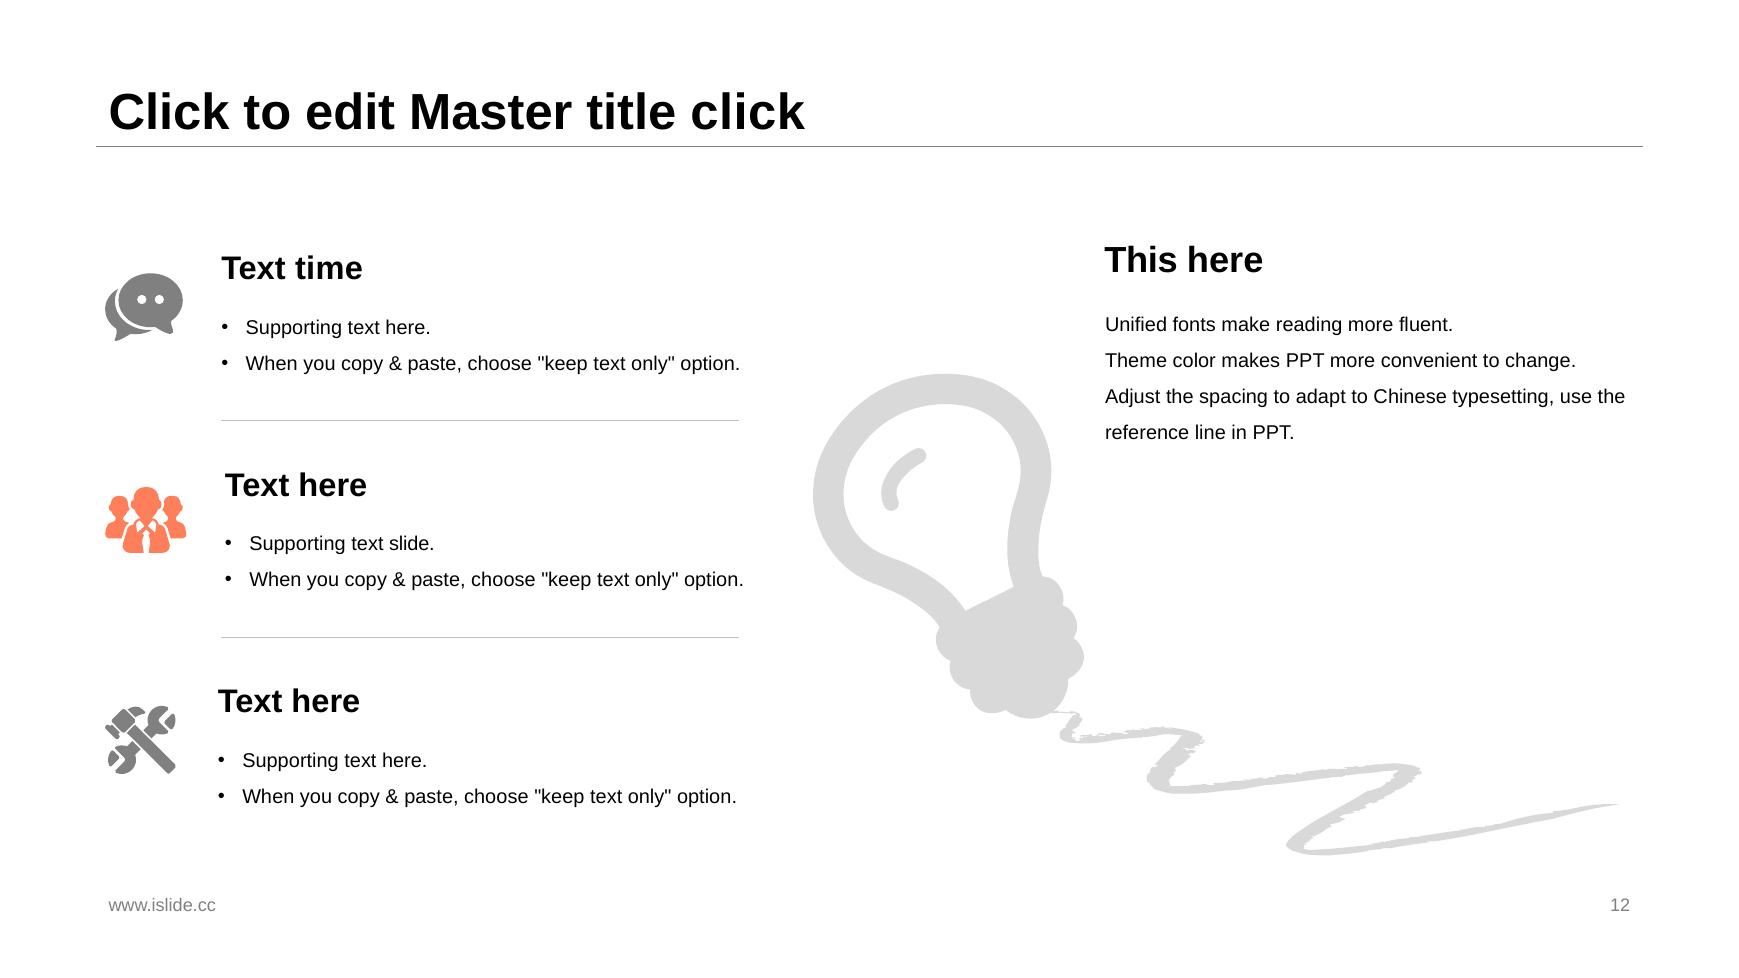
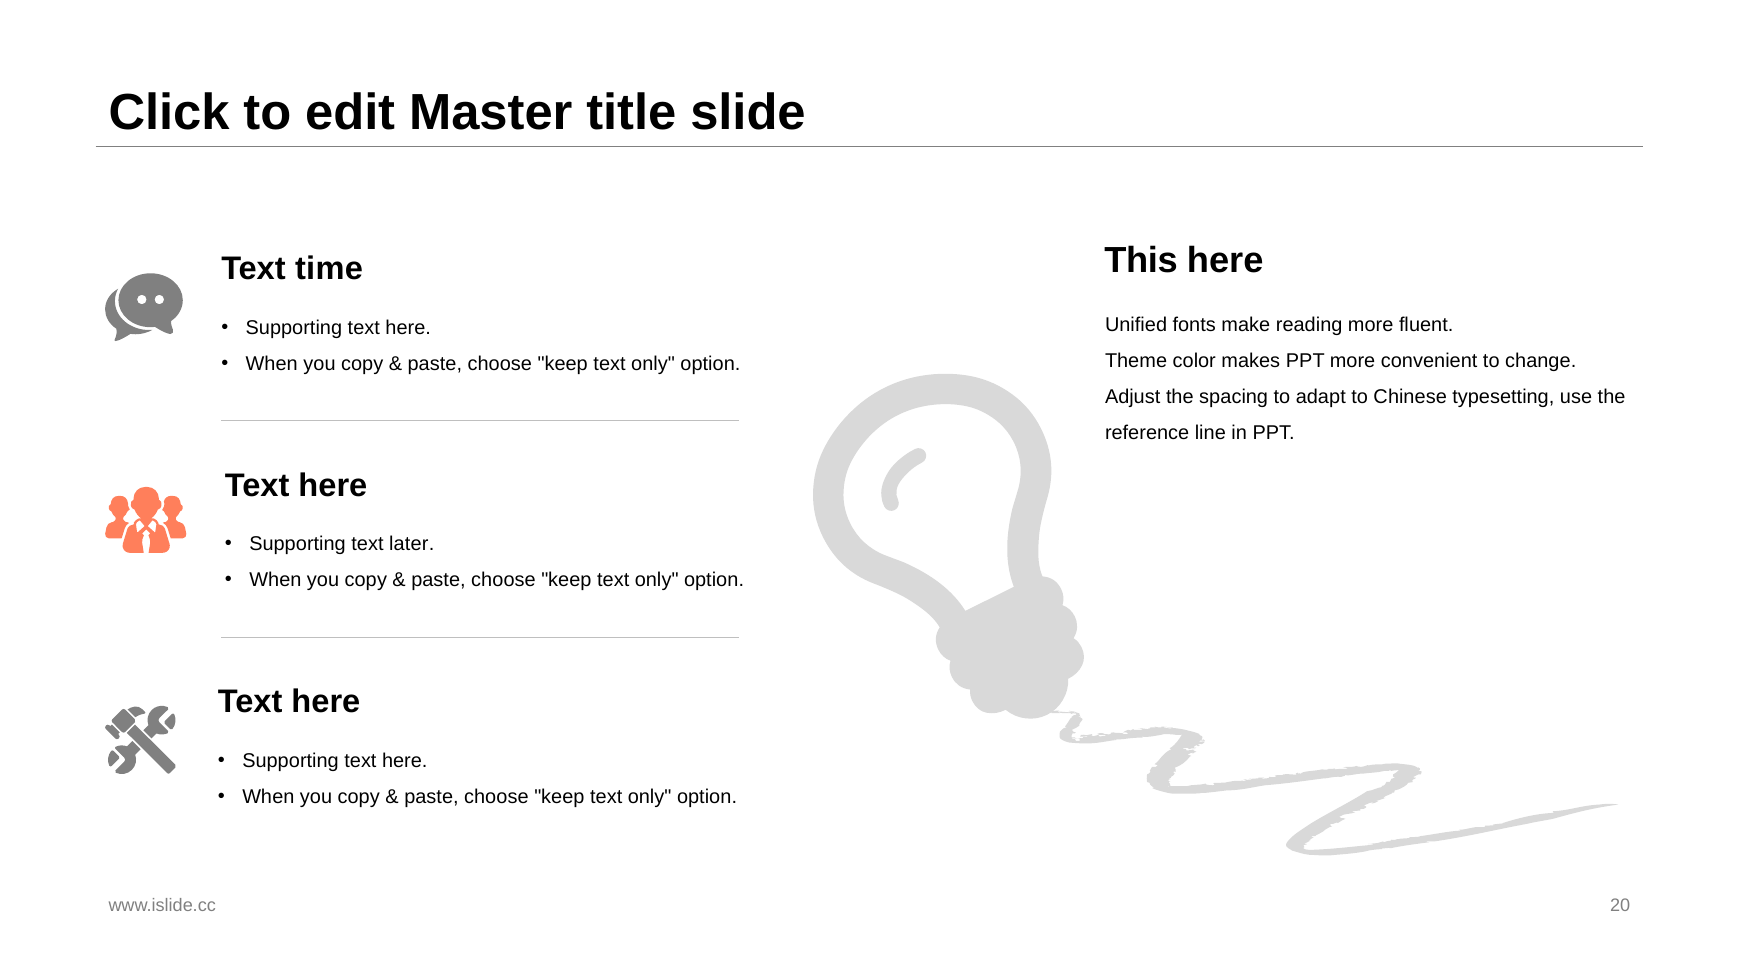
title click: click -> slide
slide: slide -> later
12: 12 -> 20
